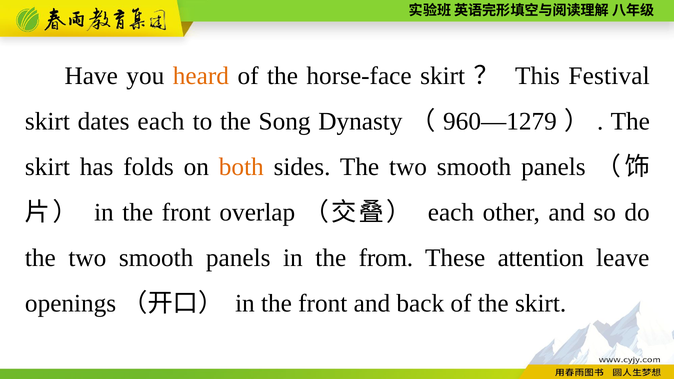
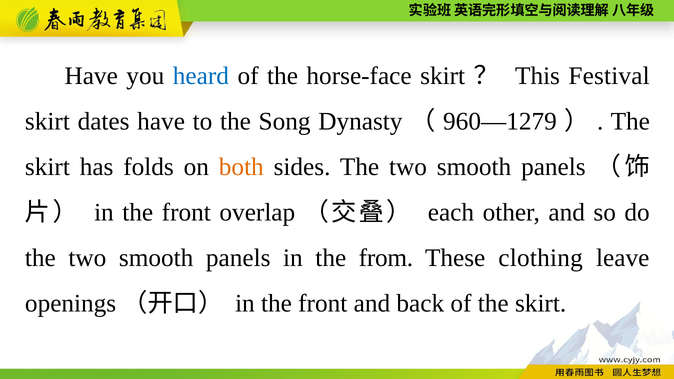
heard colour: orange -> blue
dates each: each -> have
attention: attention -> clothing
